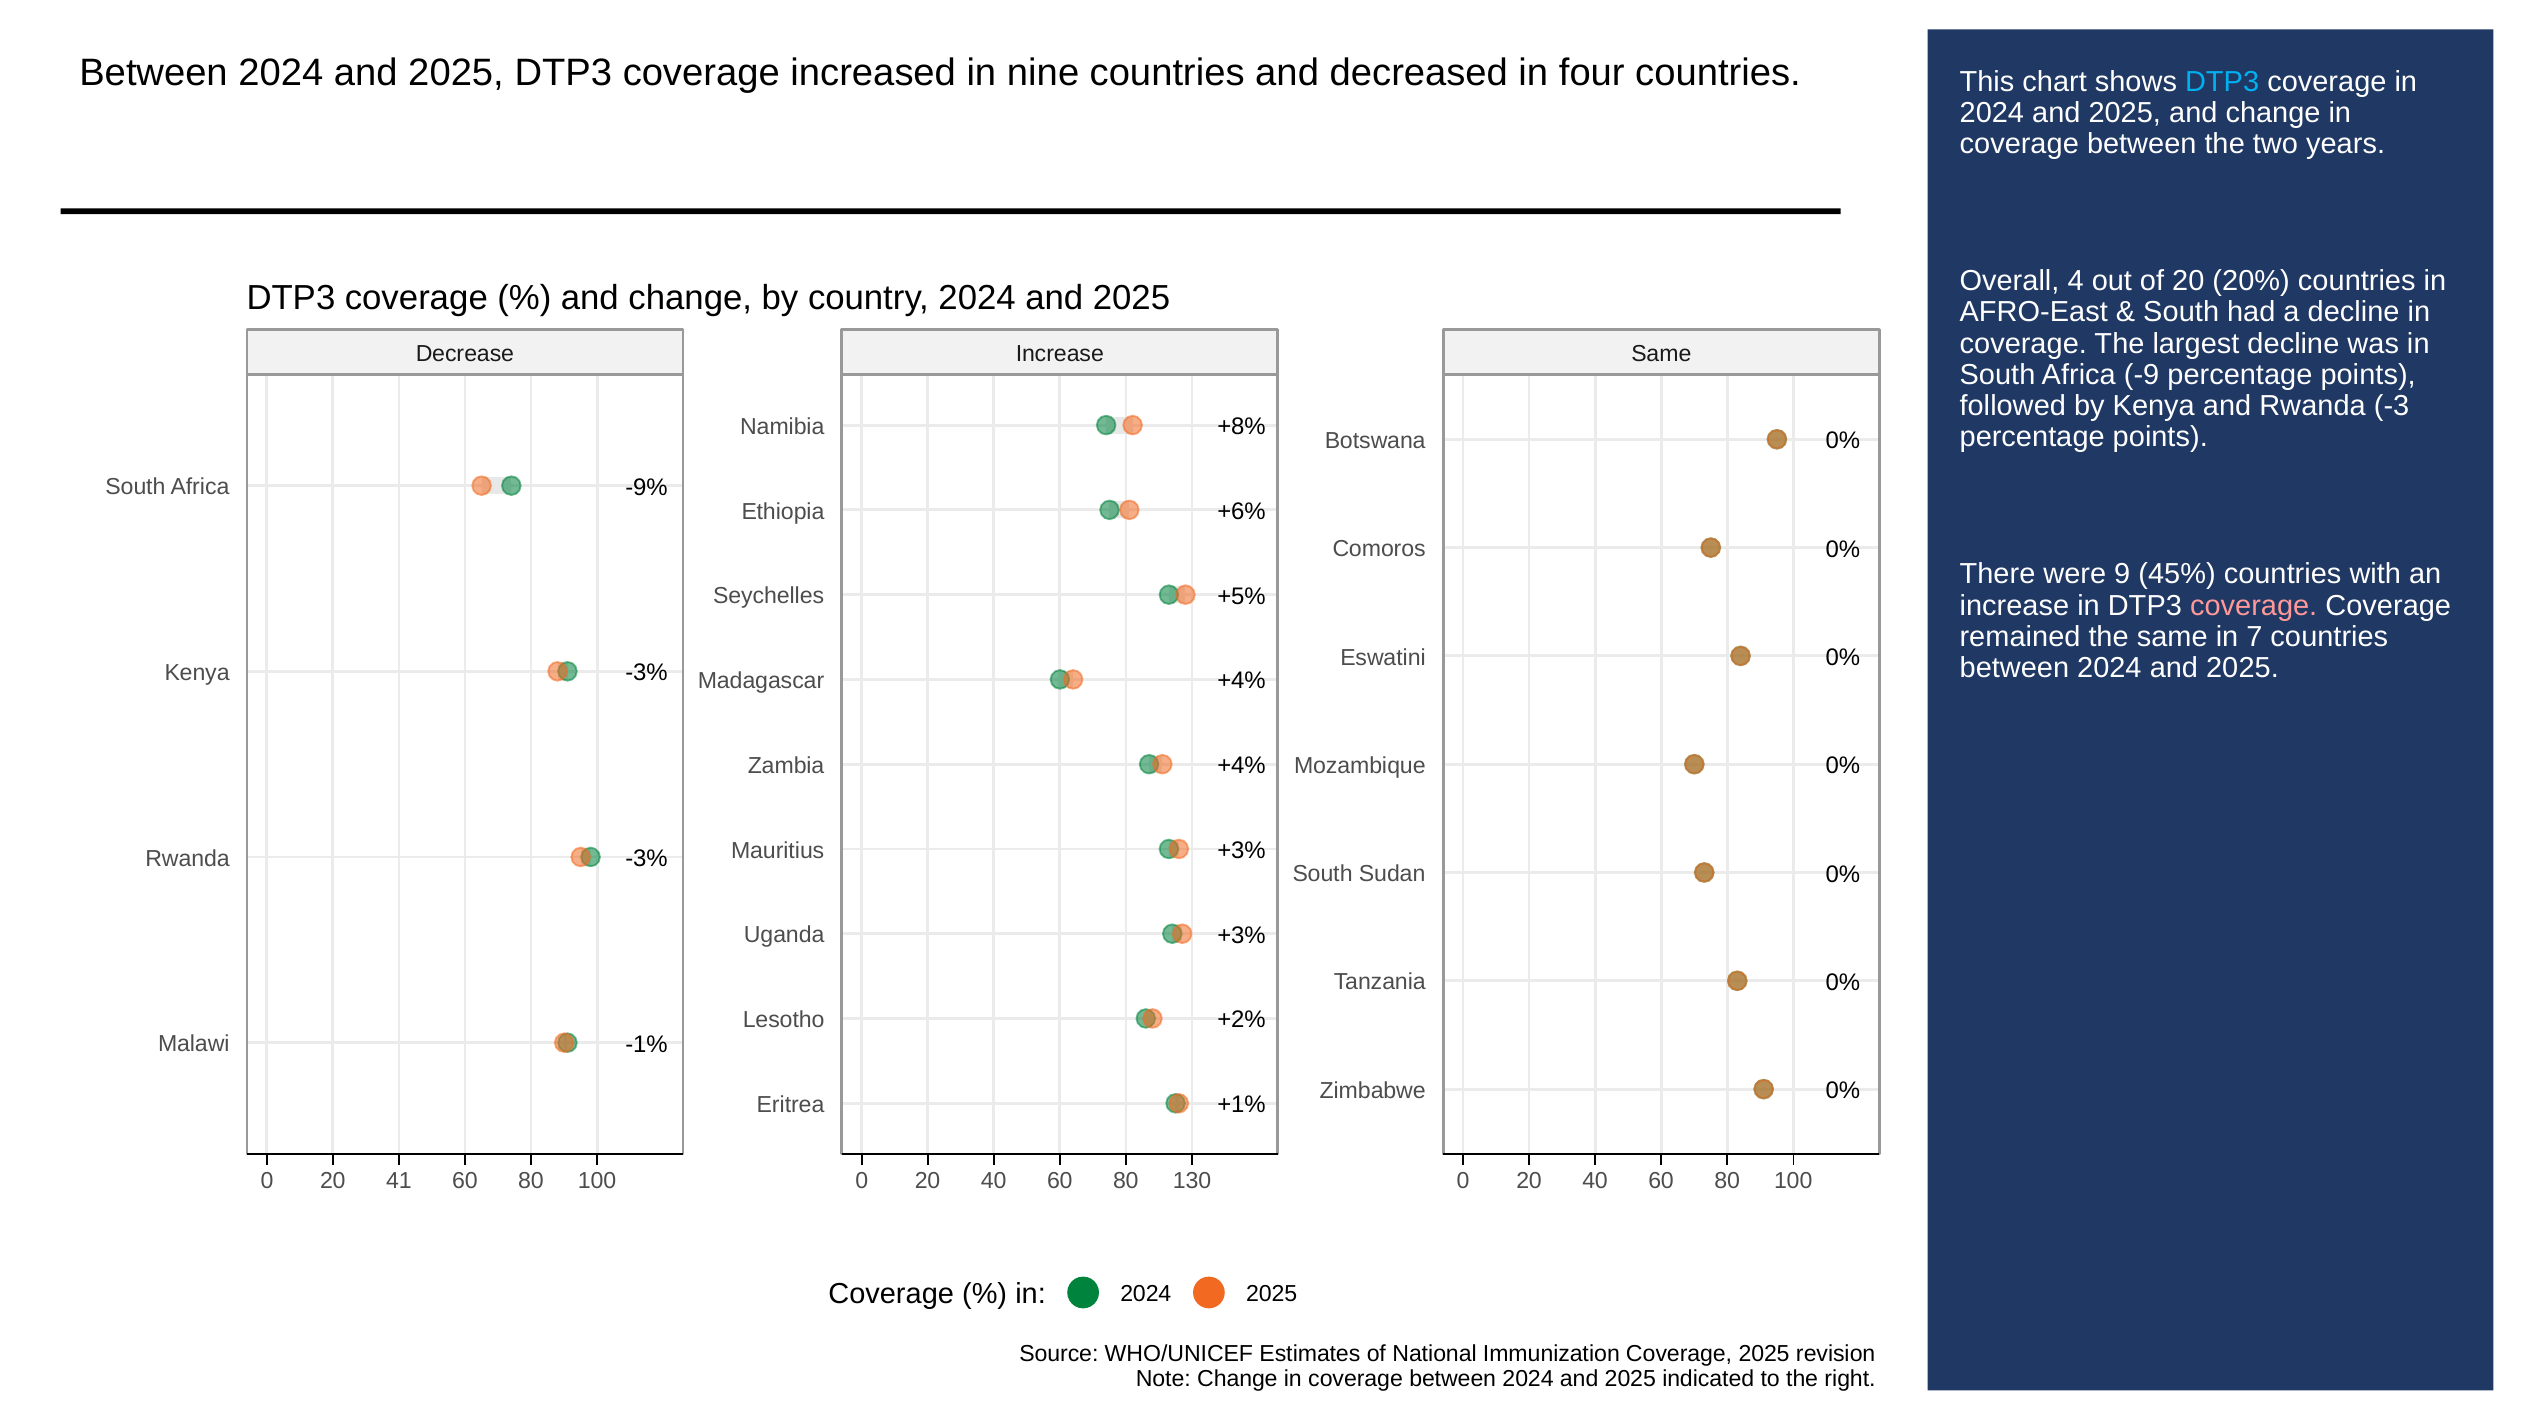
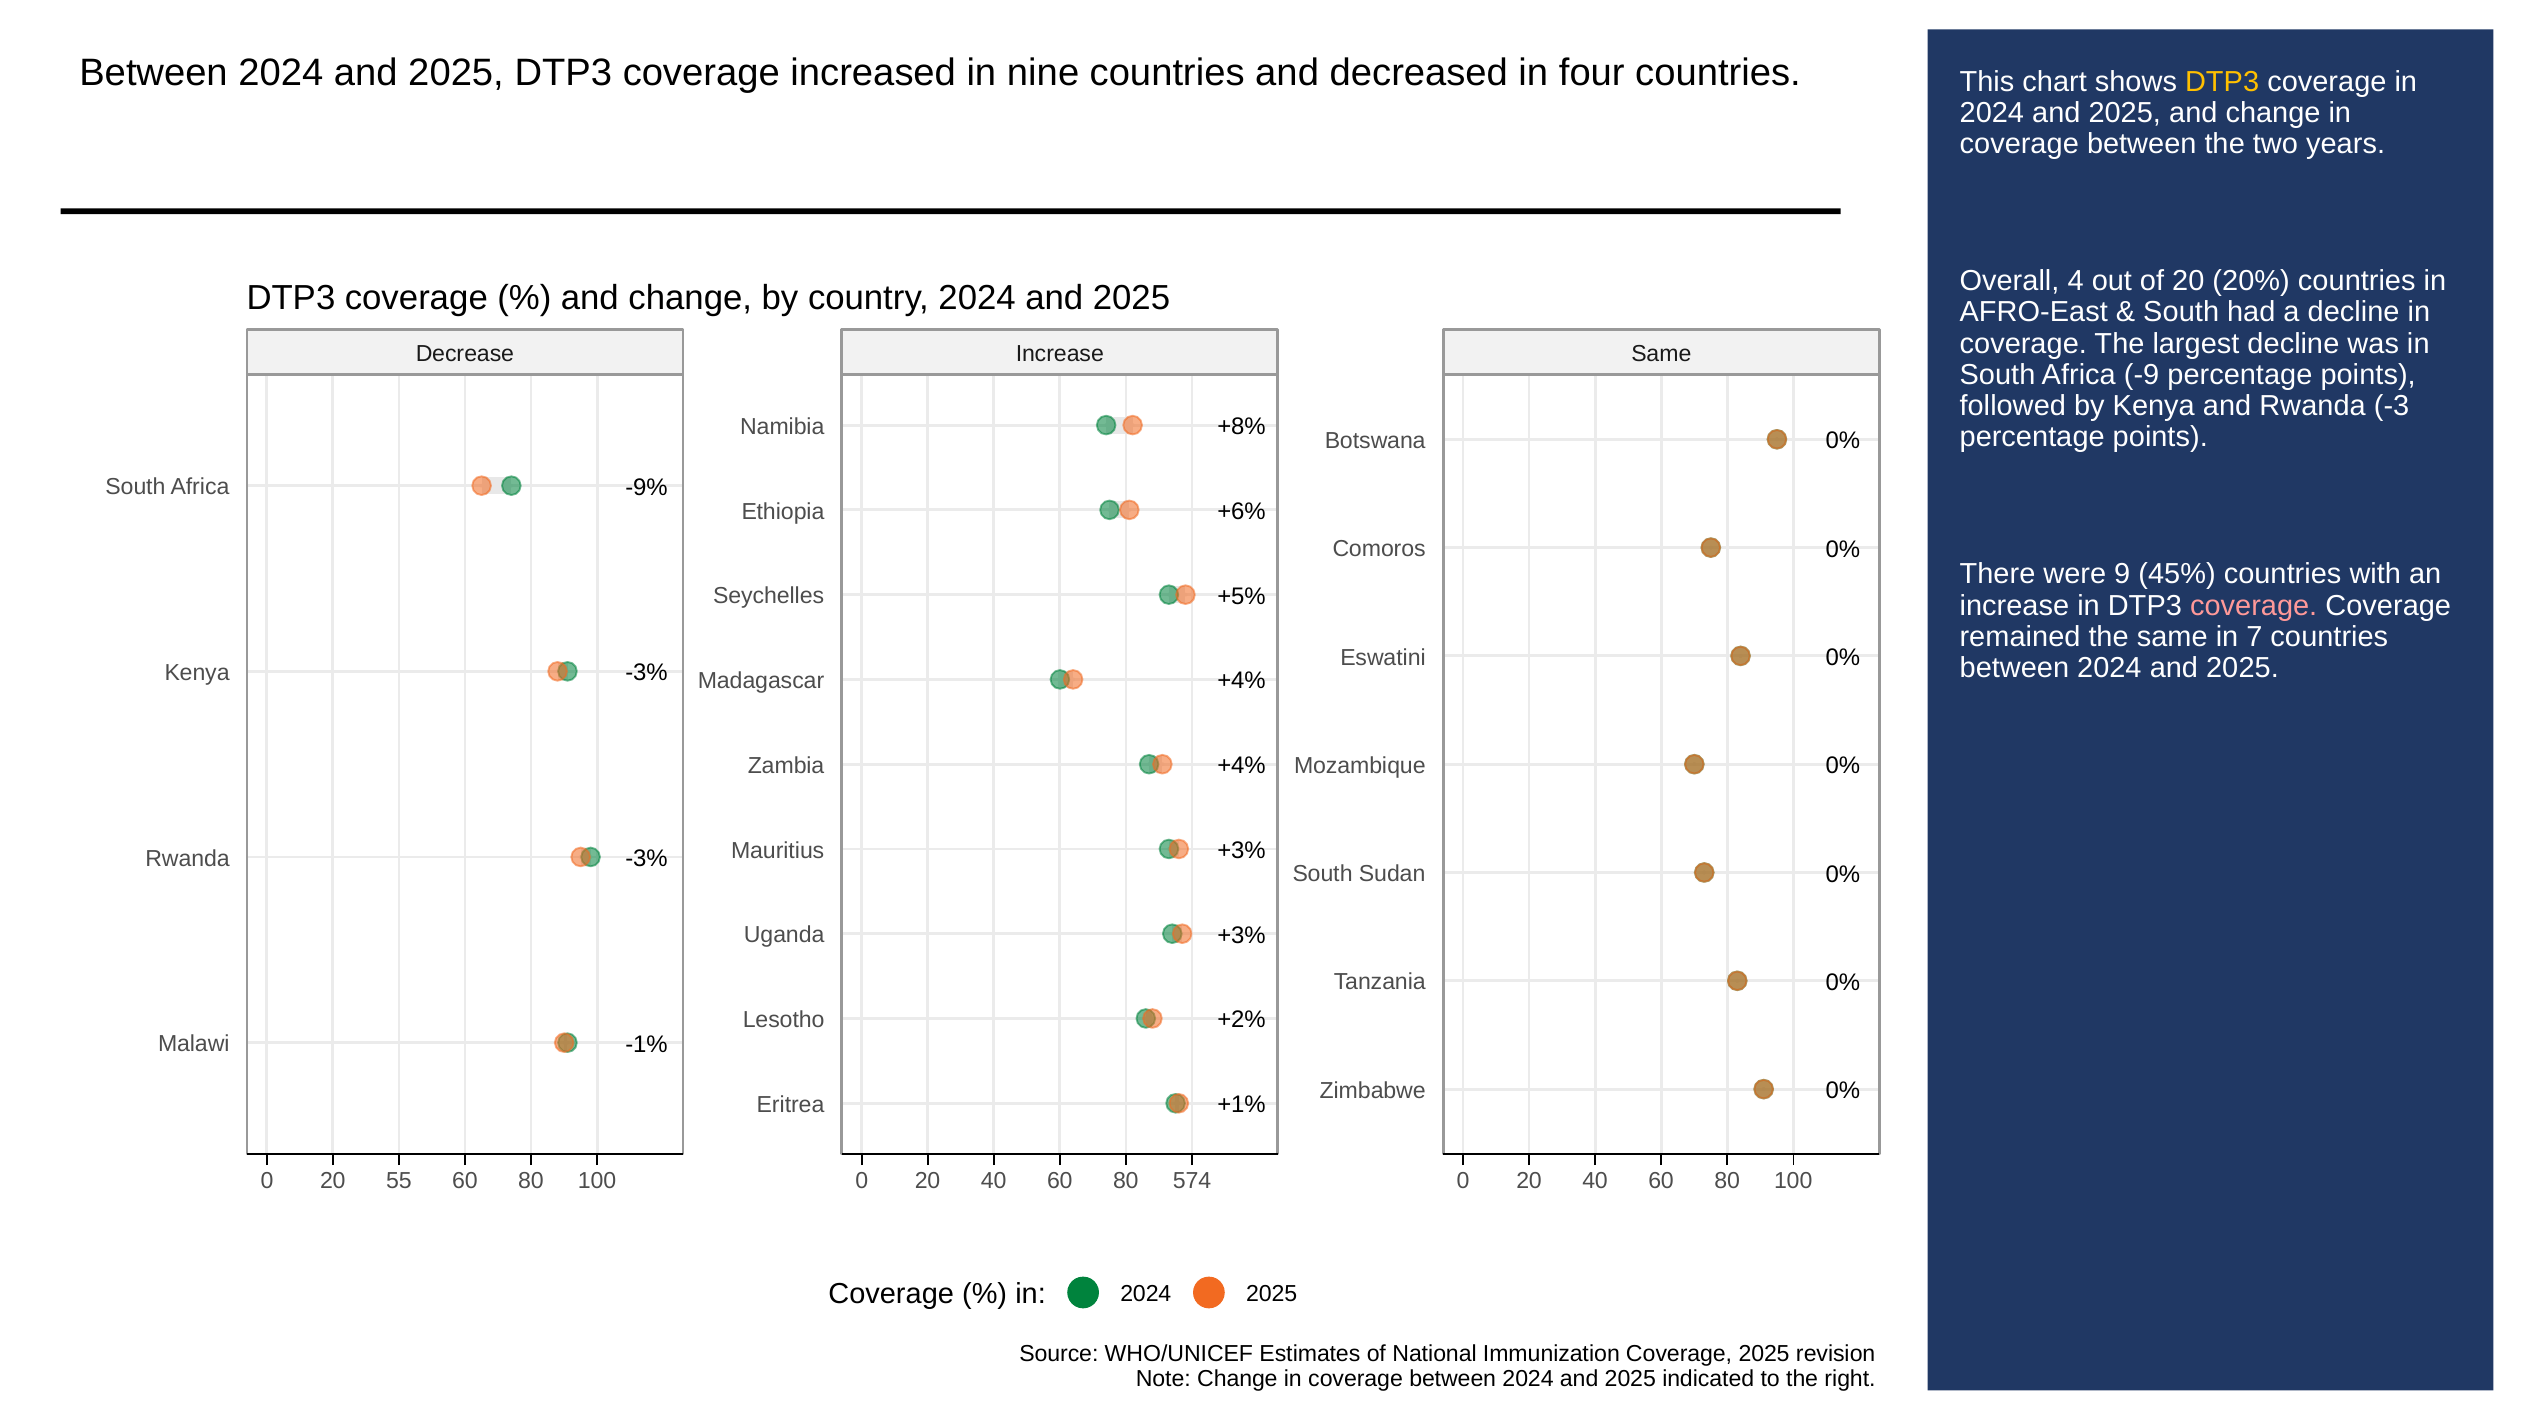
DTP3 at (2222, 82) colour: light blue -> yellow
41: 41 -> 55
130: 130 -> 574
